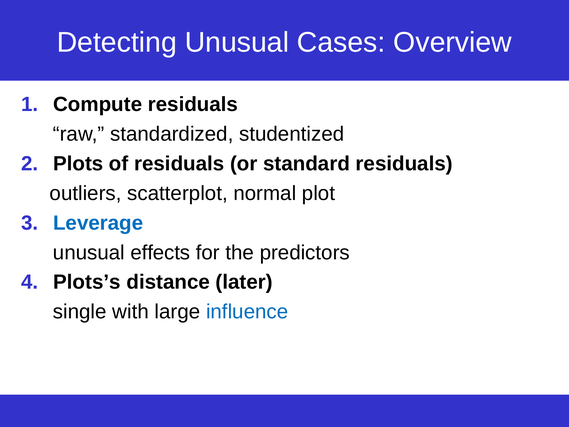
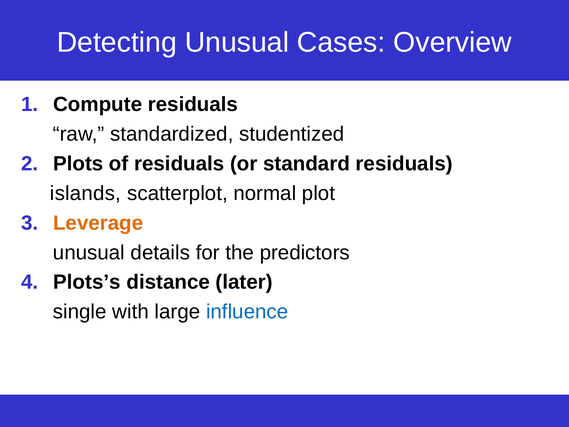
outliers: outliers -> islands
Leverage colour: blue -> orange
effects: effects -> details
